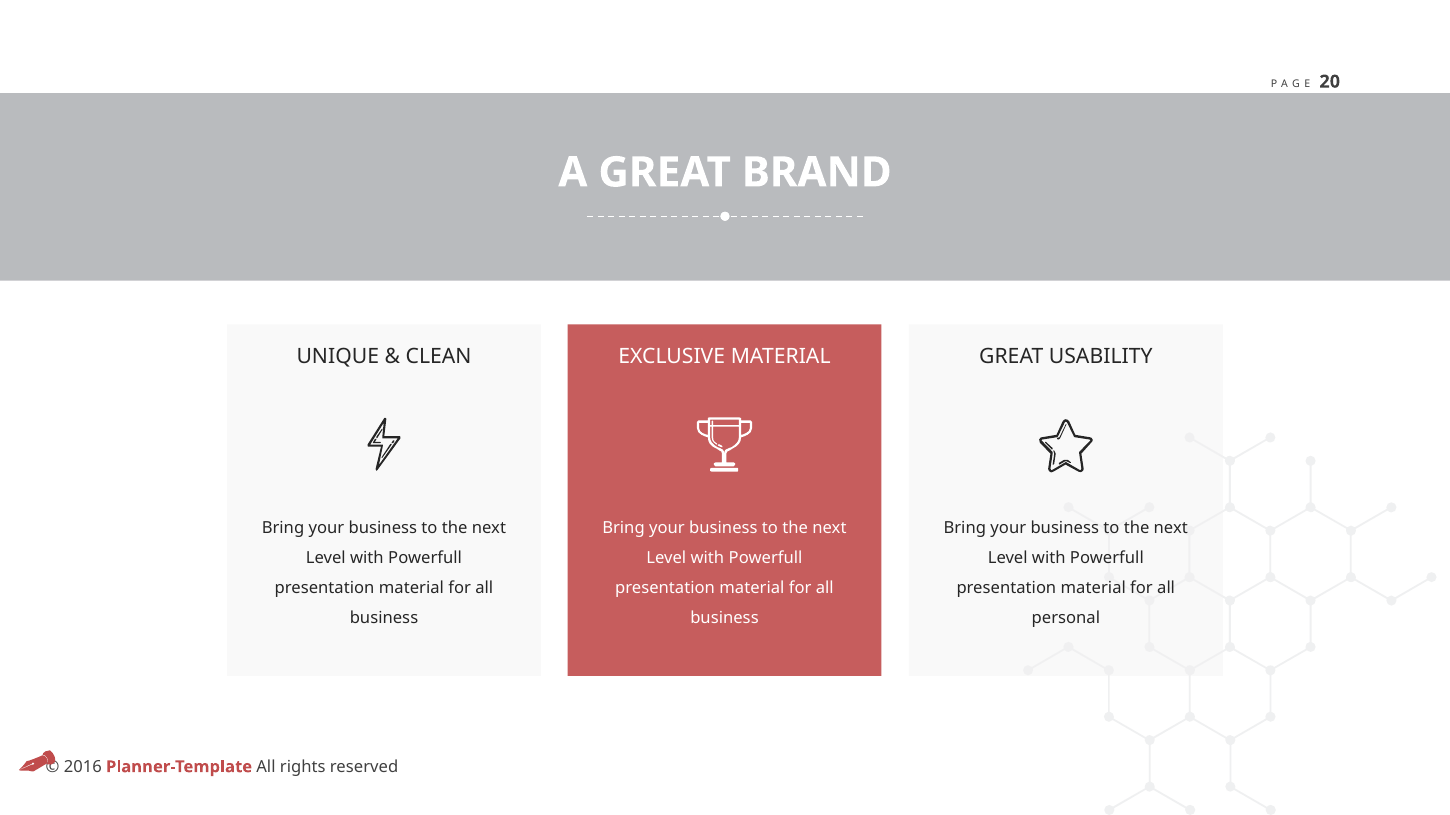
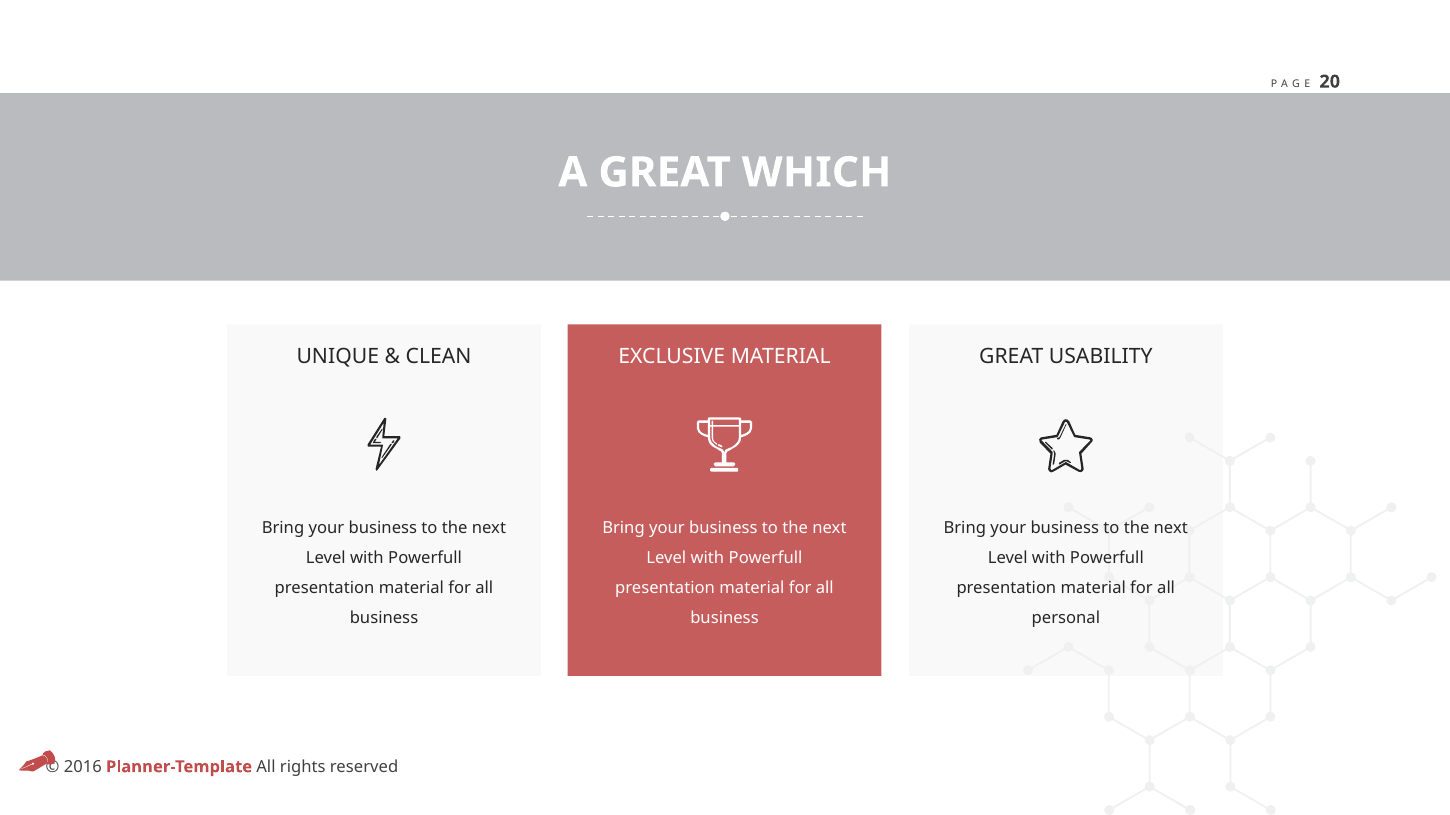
BRAND: BRAND -> WHICH
